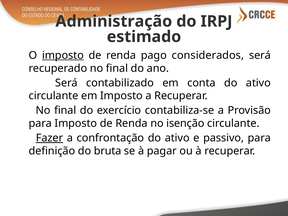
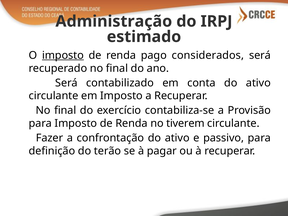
isenção: isenção -> tiverem
Fazer underline: present -> none
bruta: bruta -> terão
